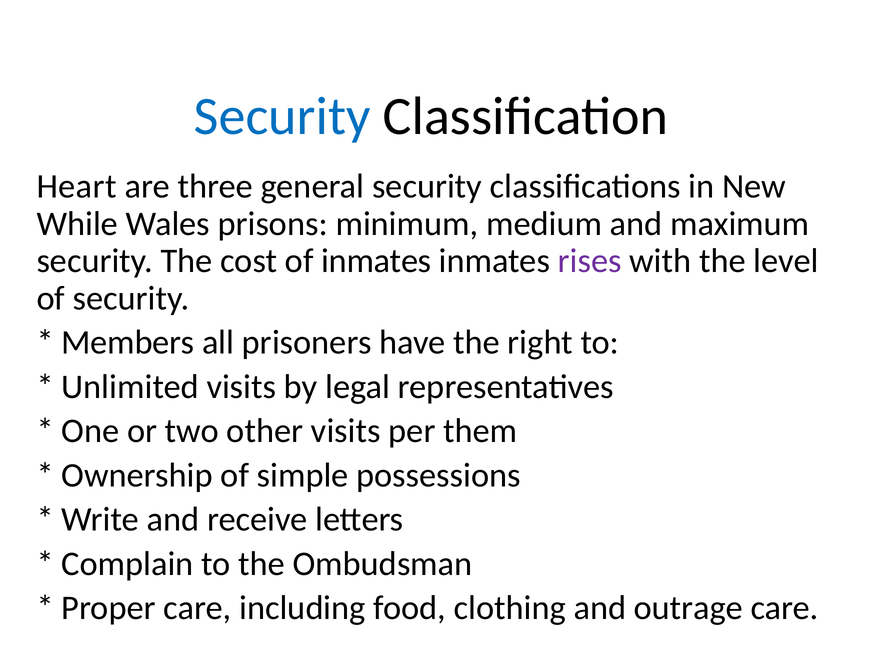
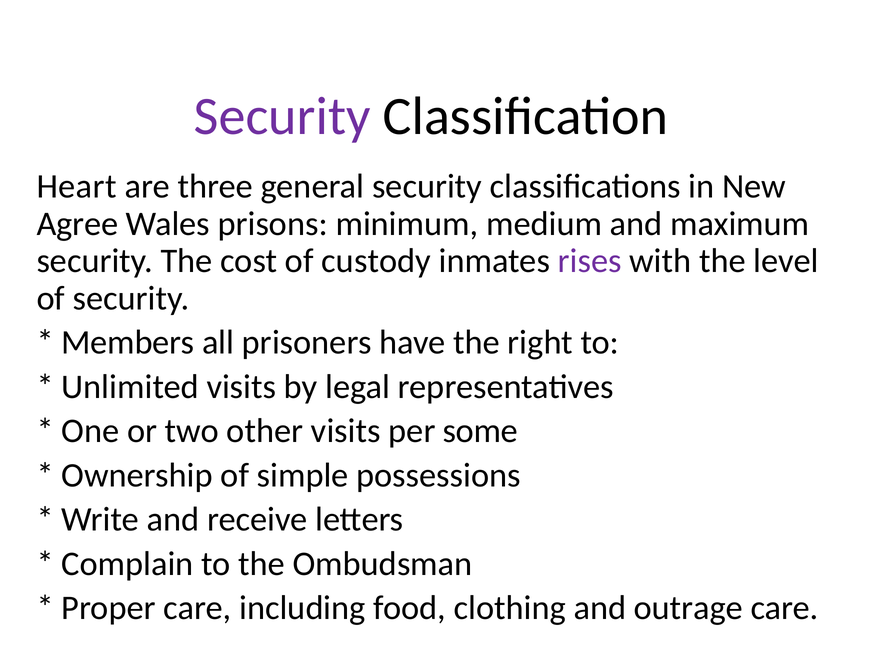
Security at (282, 116) colour: blue -> purple
While: While -> Agree
of inmates: inmates -> custody
them: them -> some
